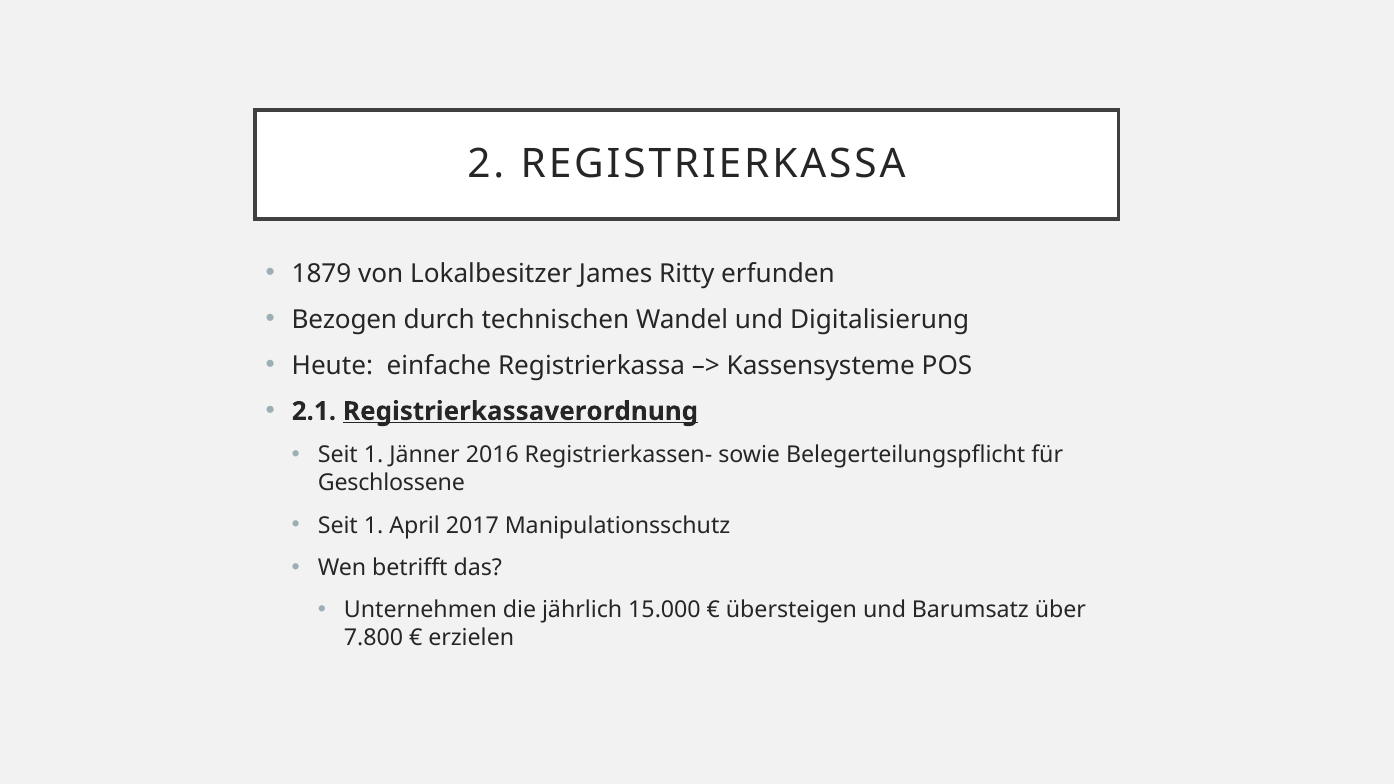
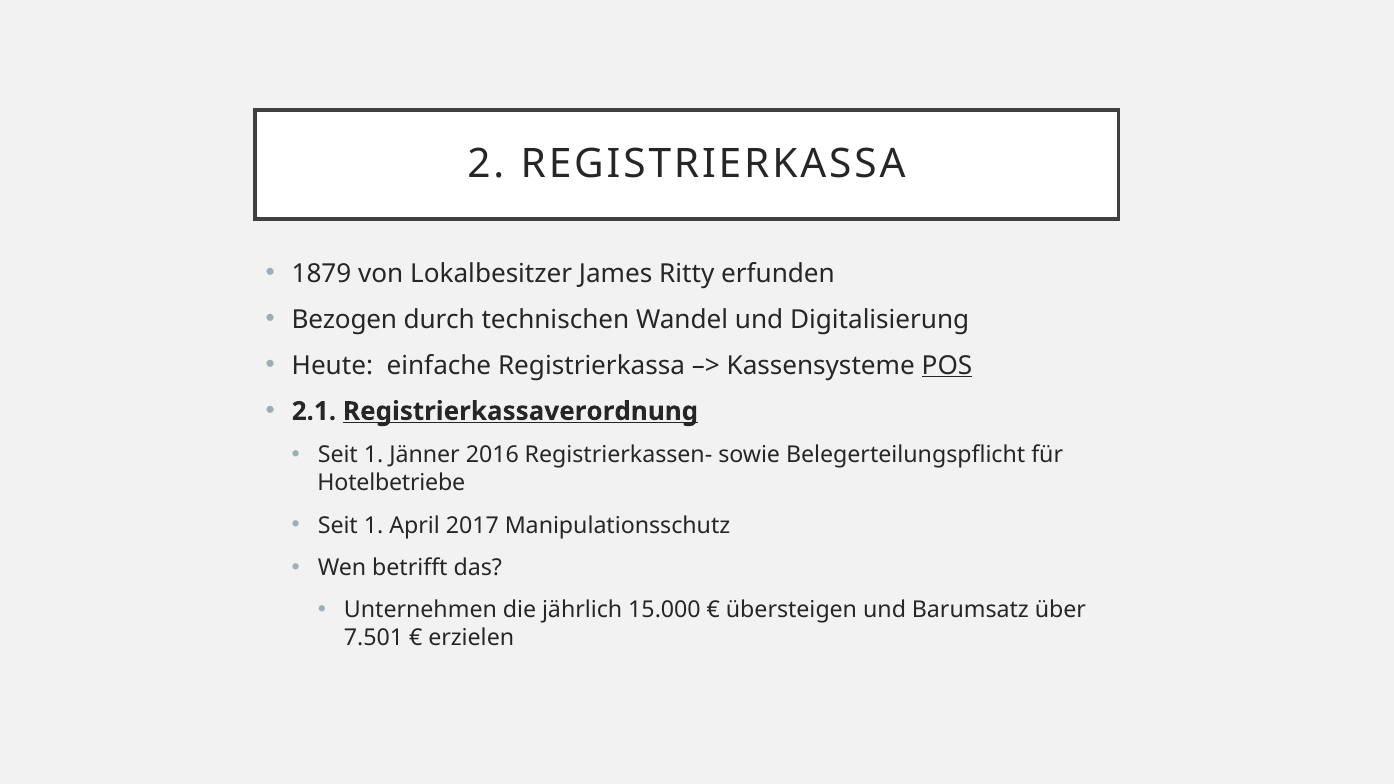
POS underline: none -> present
Geschlossene: Geschlossene -> Hotelbetriebe
7.800: 7.800 -> 7.501
